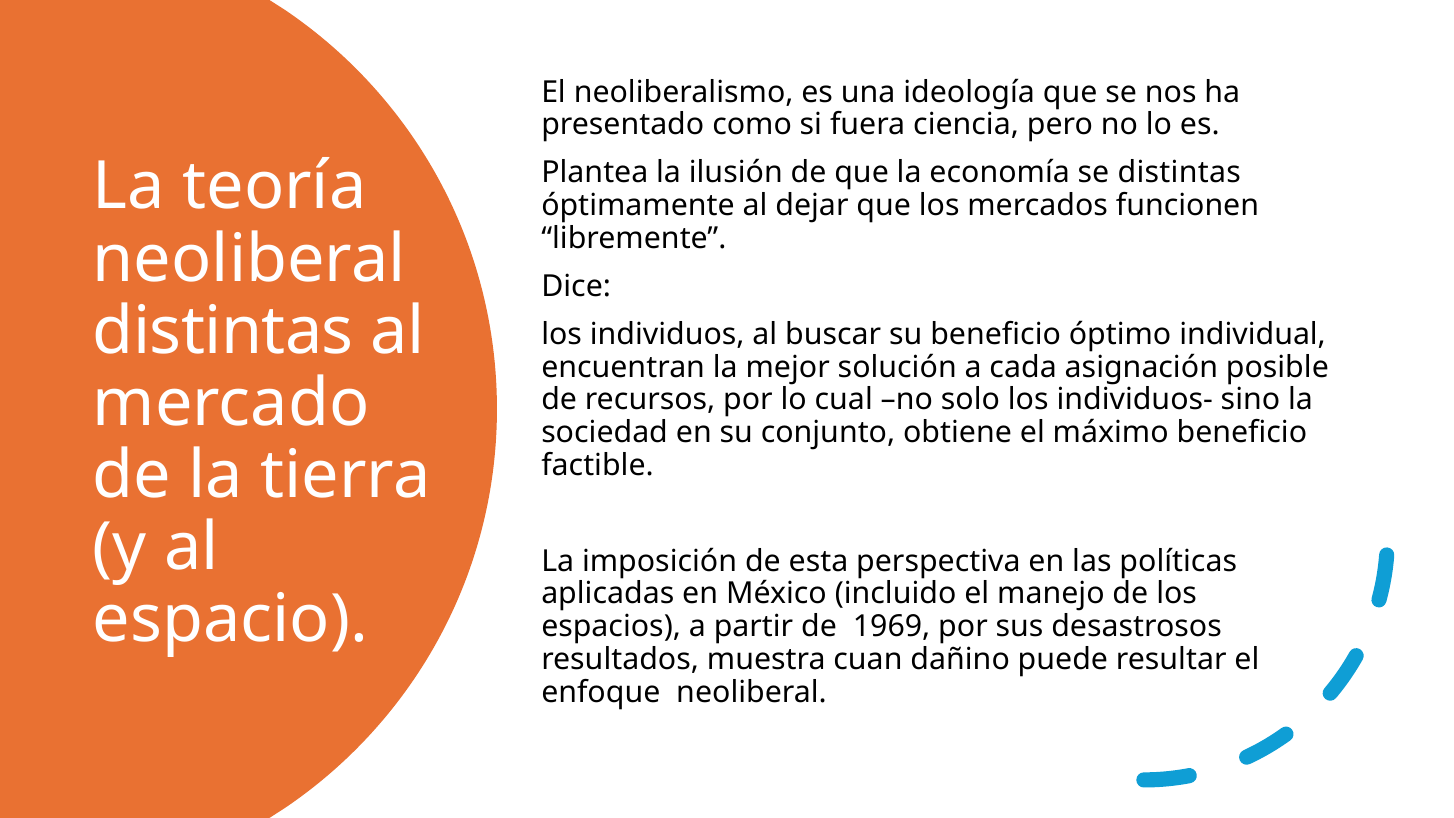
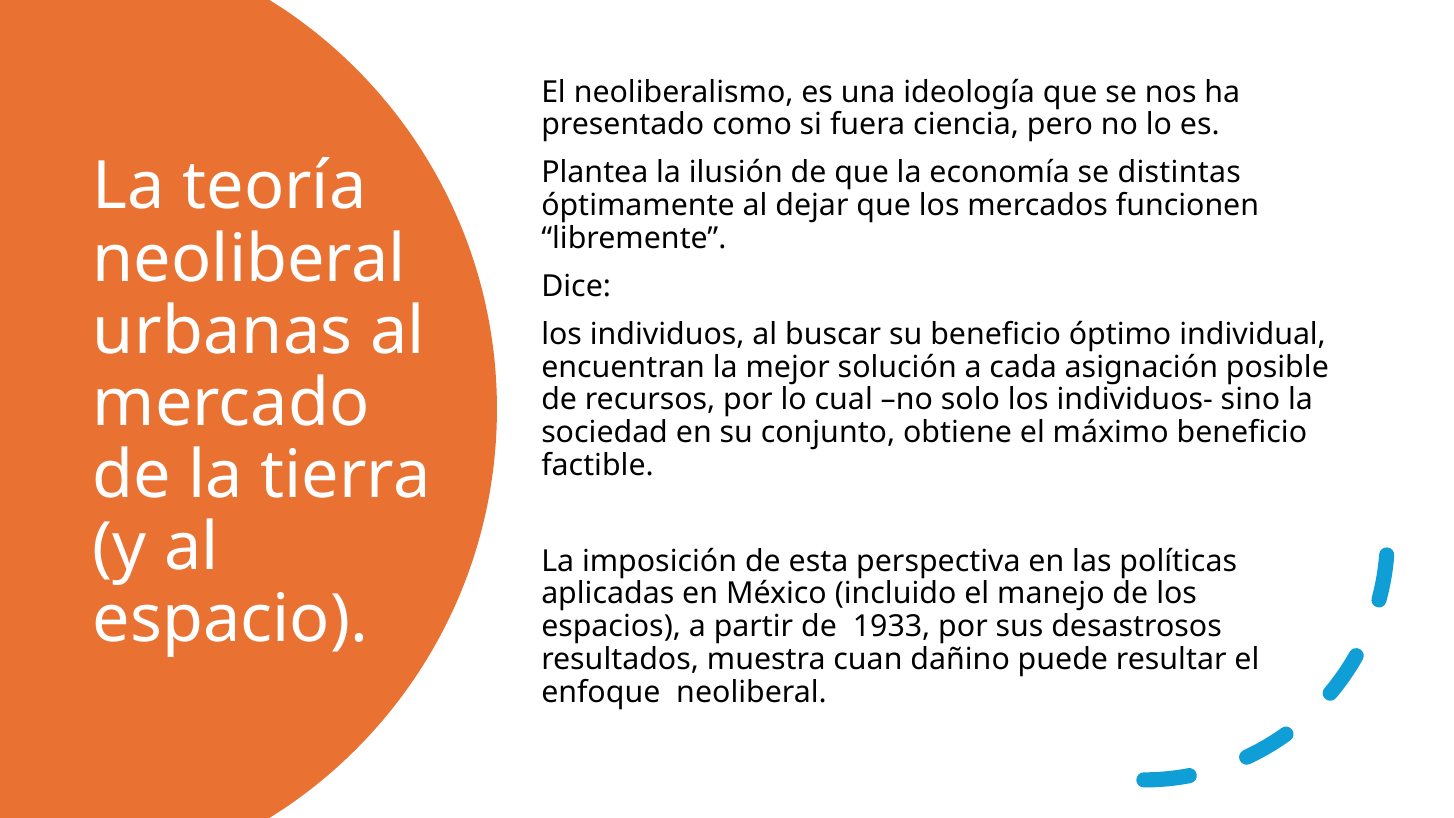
distintas at (223, 331): distintas -> urbanas
1969: 1969 -> 1933
